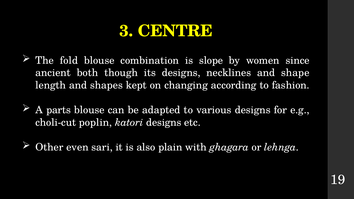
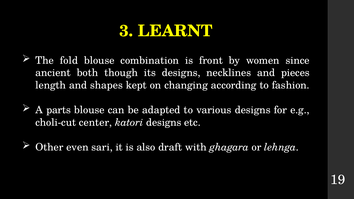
CENTRE: CENTRE -> LEARNT
slope: slope -> front
shape: shape -> pieces
poplin: poplin -> center
plain: plain -> draft
